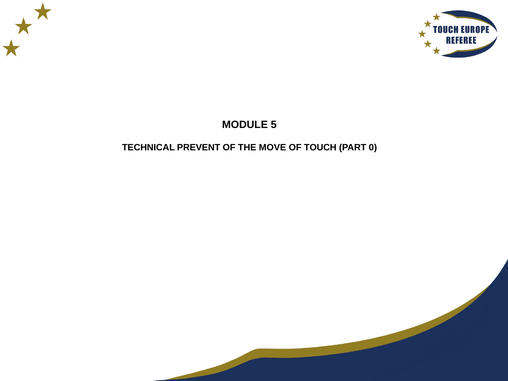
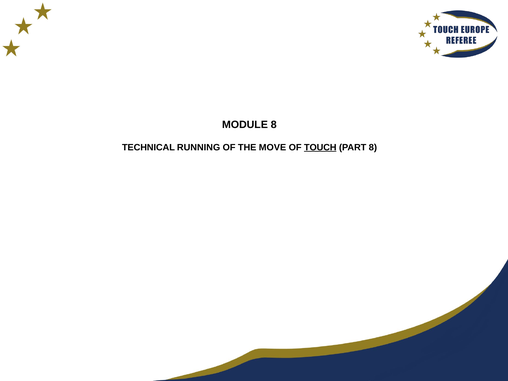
MODULE 5: 5 -> 8
PREVENT: PREVENT -> RUNNING
TOUCH underline: none -> present
PART 0: 0 -> 8
